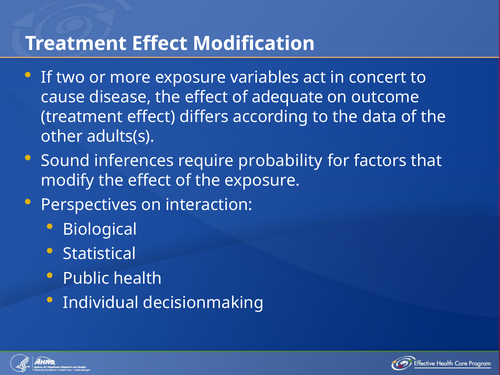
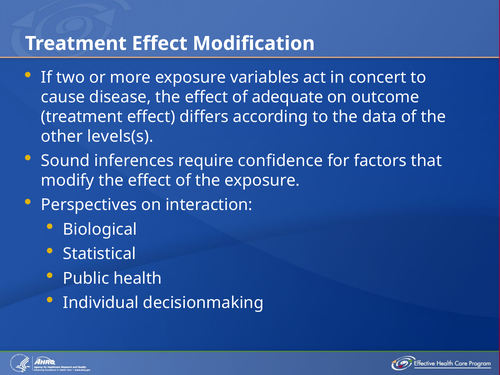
adults(s: adults(s -> levels(s
probability: probability -> confidence
